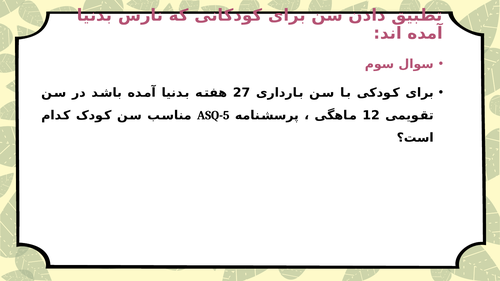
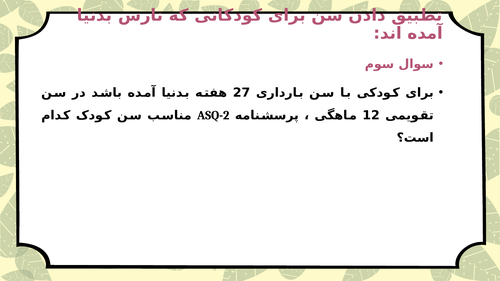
ASQ-5: ASQ-5 -> ASQ-2
